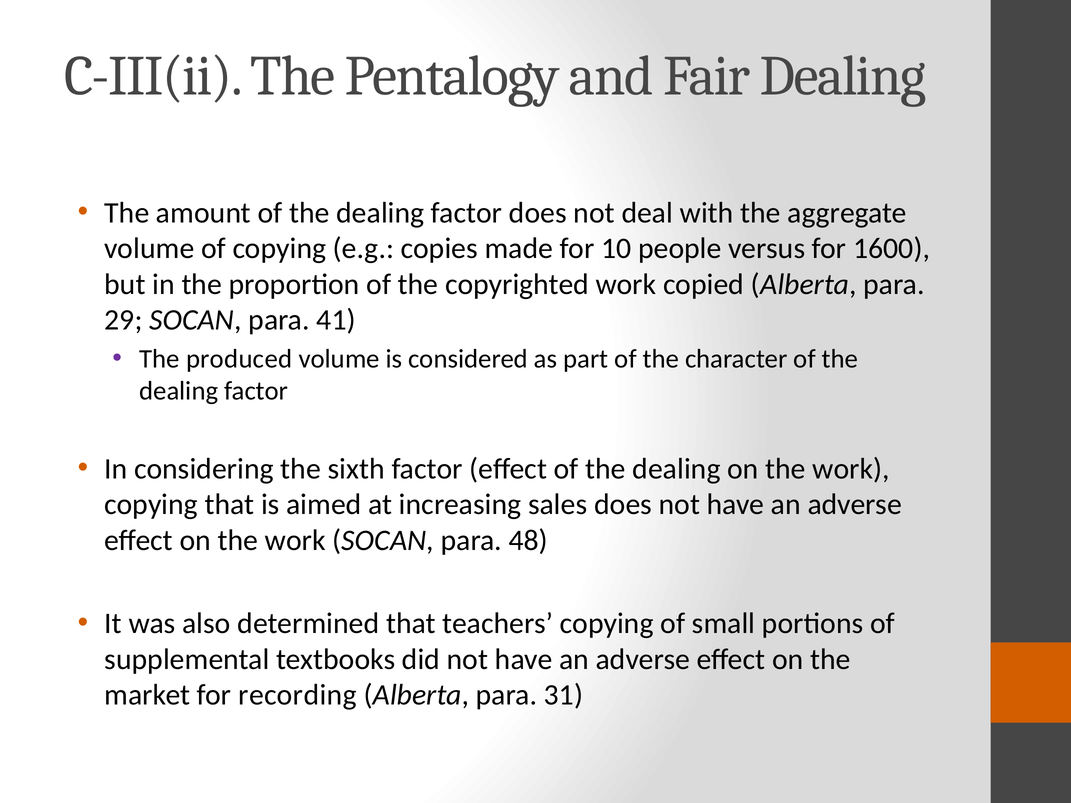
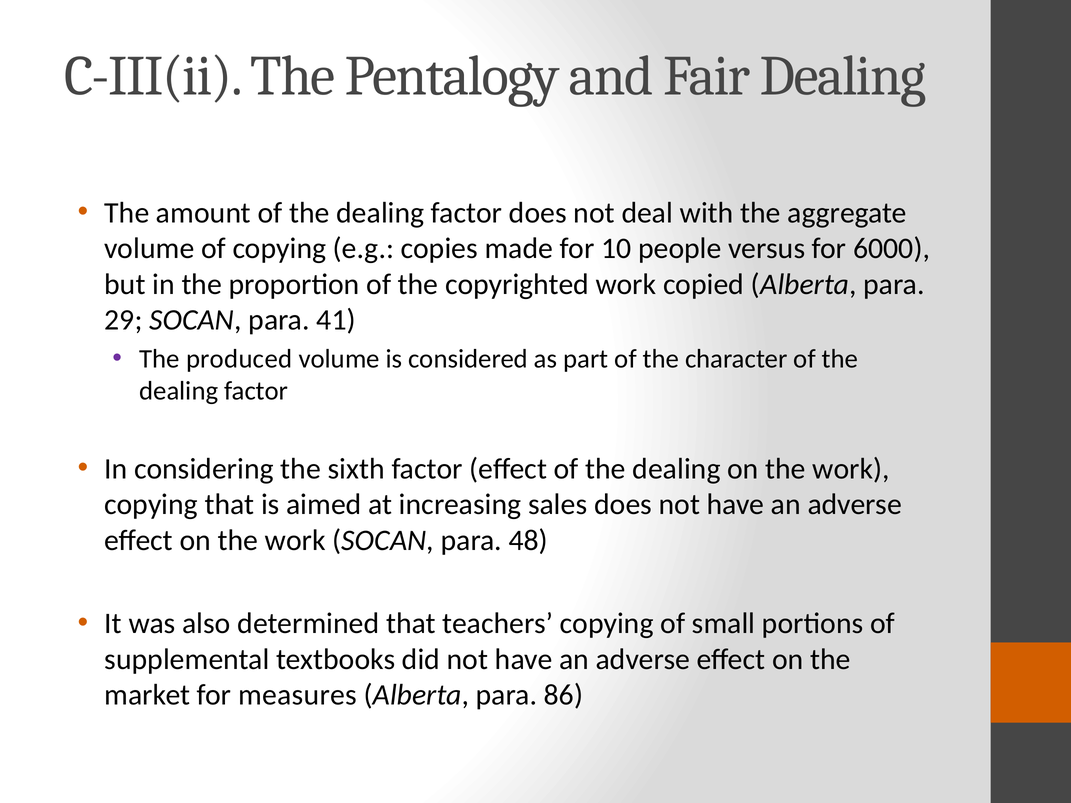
1600: 1600 -> 6000
recording: recording -> measures
31: 31 -> 86
